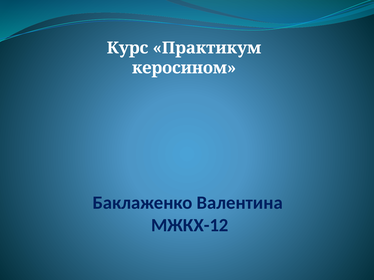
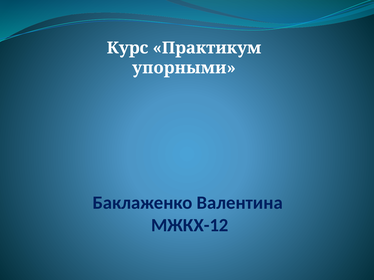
керосином: керосином -> упорными
